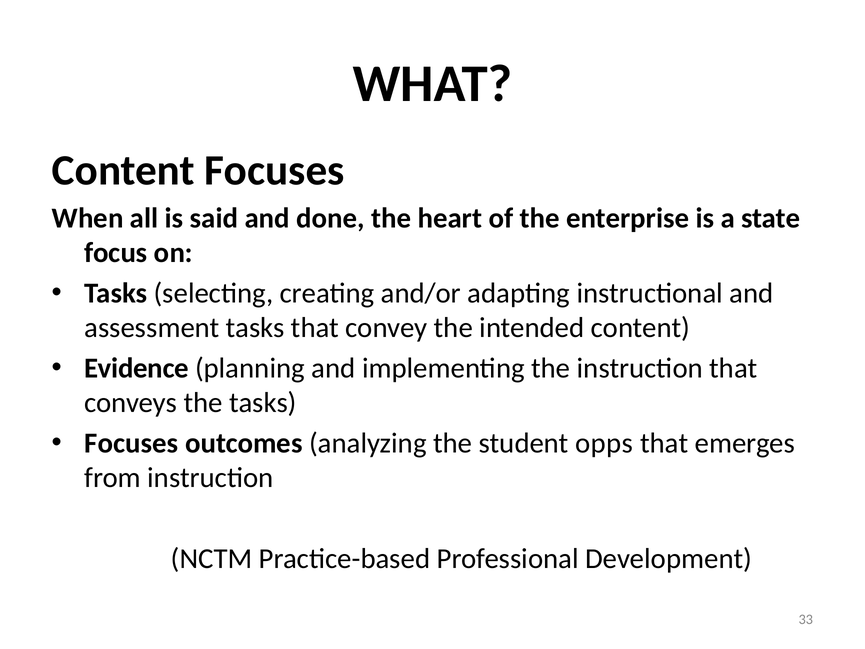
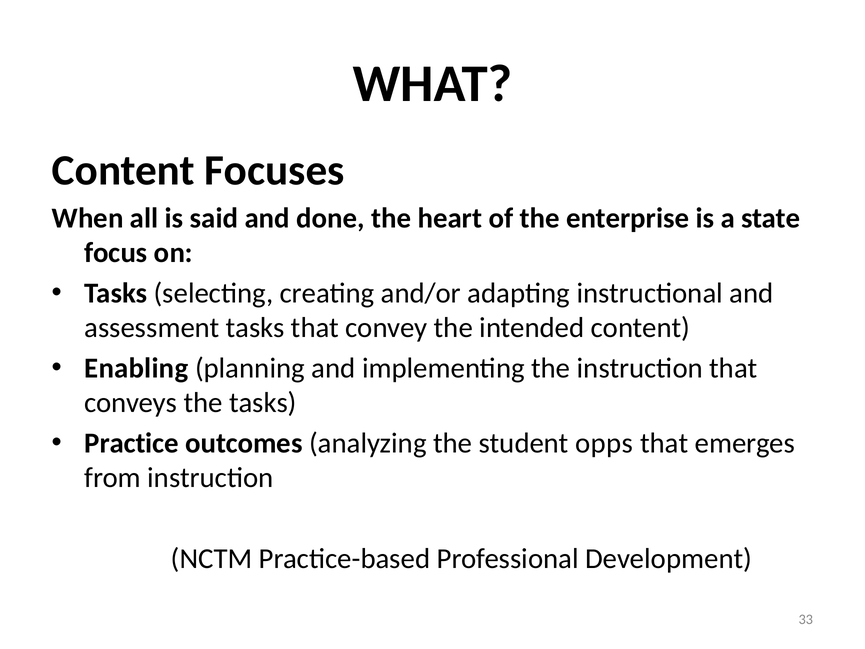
Evidence: Evidence -> Enabling
Focuses at (131, 443): Focuses -> Practice
